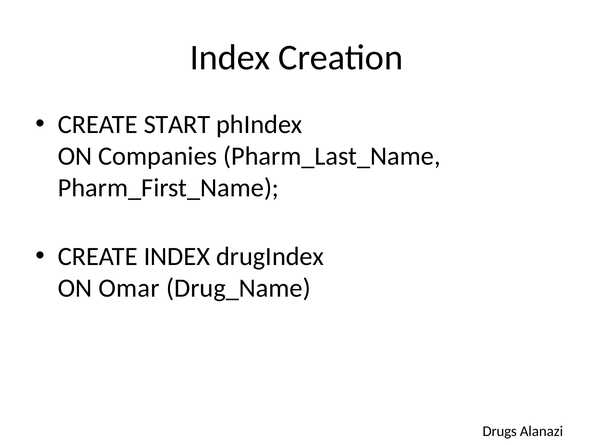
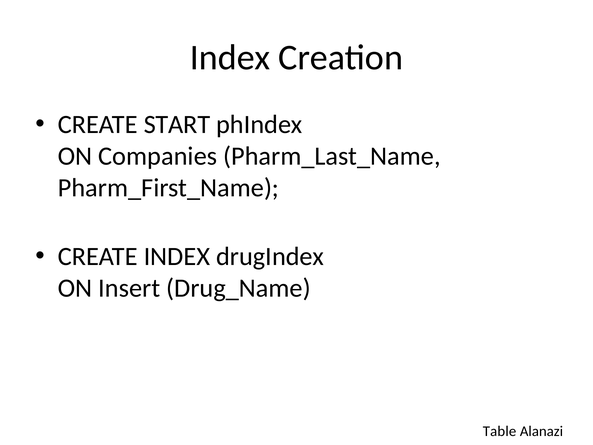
Omar: Omar -> Insert
Drugs: Drugs -> Table
